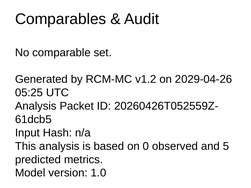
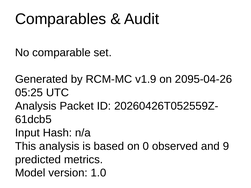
v1.2: v1.2 -> v1.9
2029-04-26: 2029-04-26 -> 2095-04-26
5: 5 -> 9
